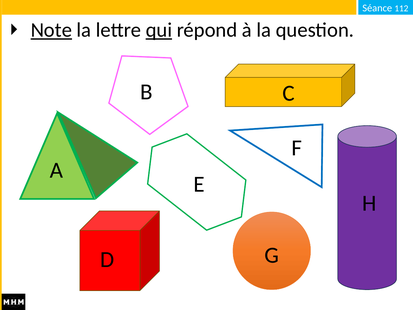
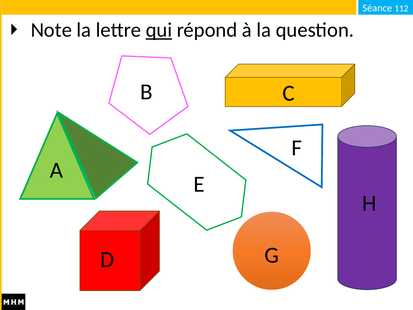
Note underline: present -> none
